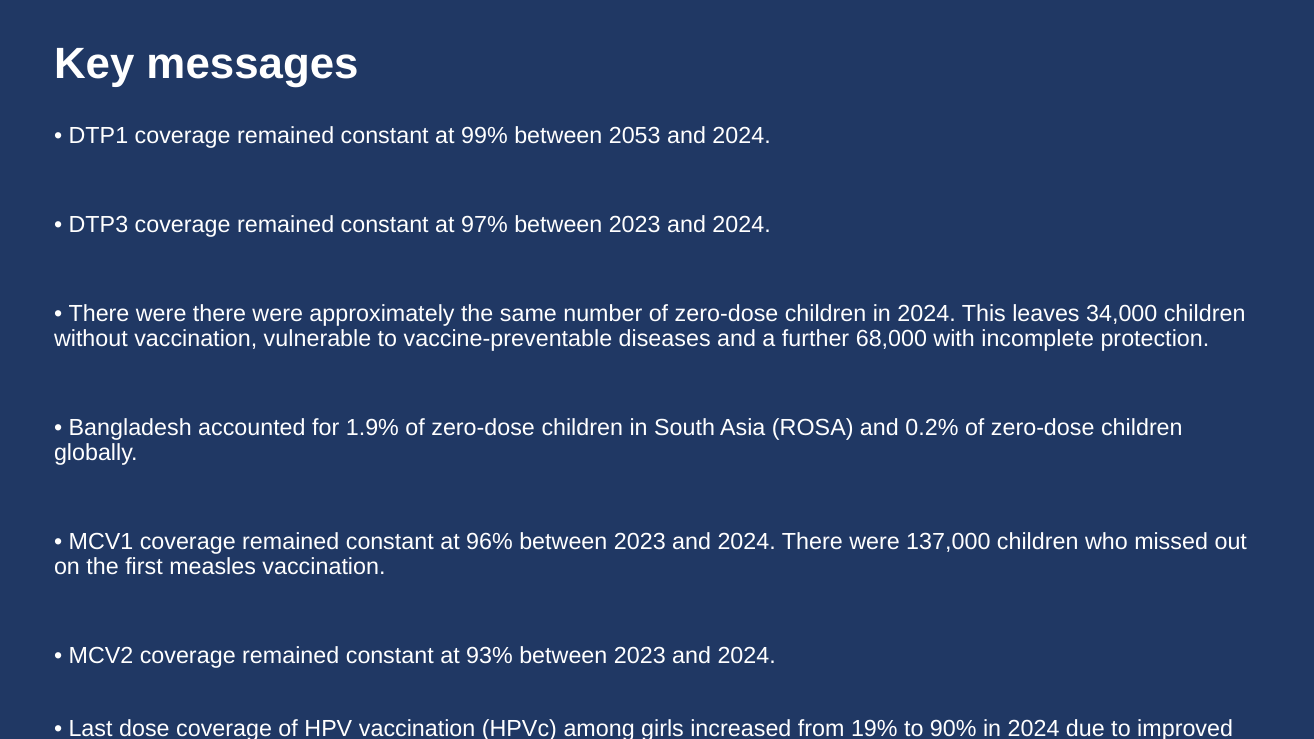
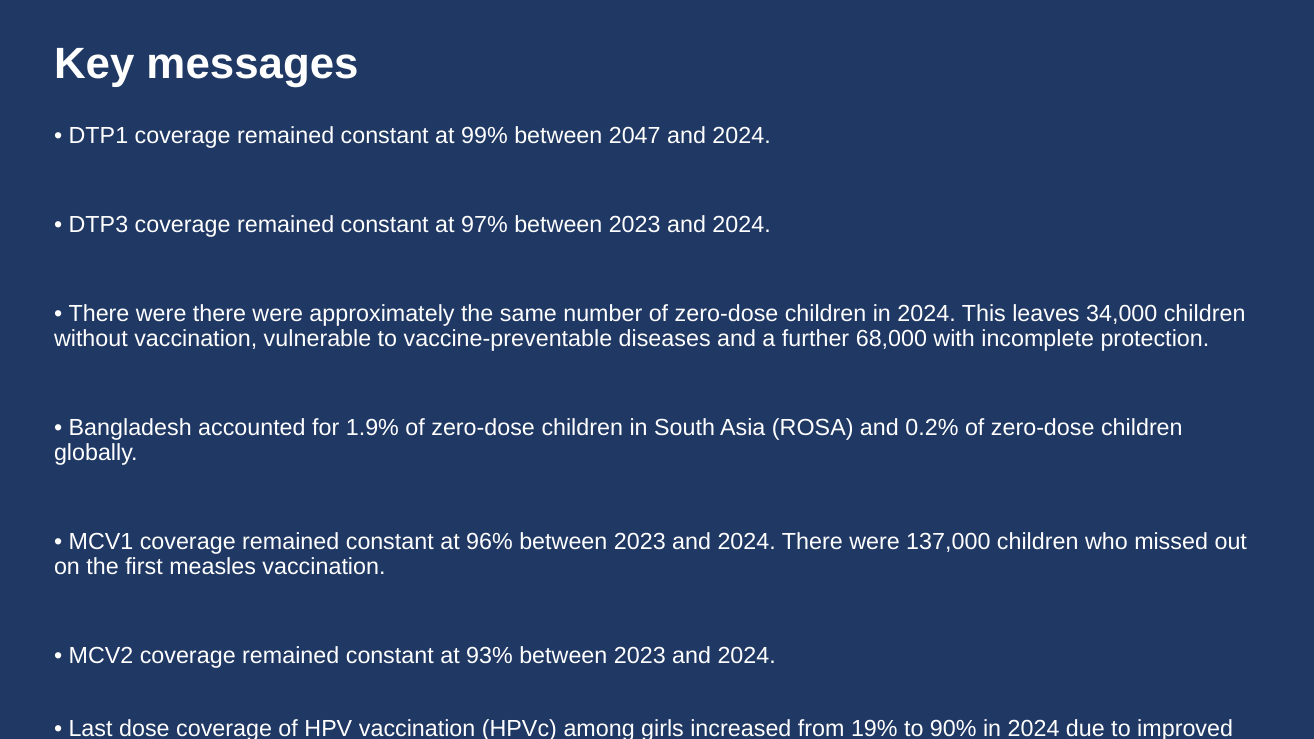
2053: 2053 -> 2047
